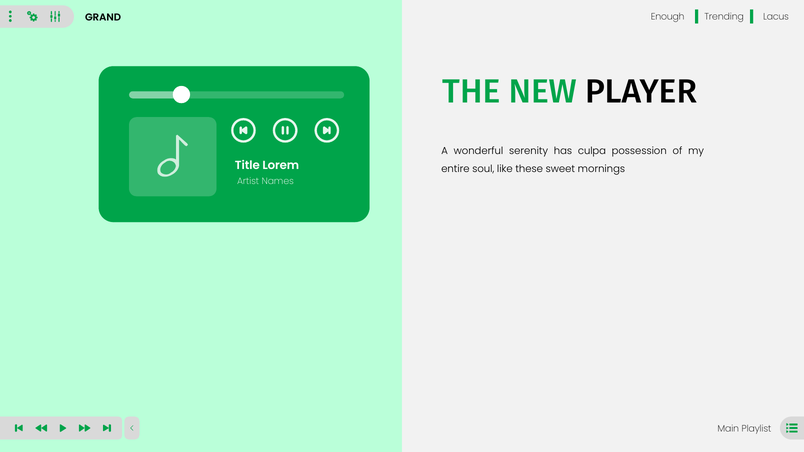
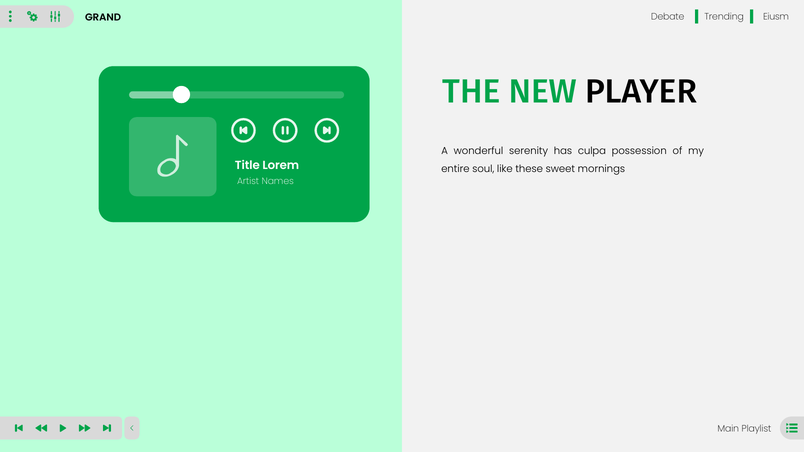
Enough: Enough -> Debate
Lacus: Lacus -> Eiusm
